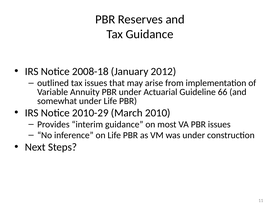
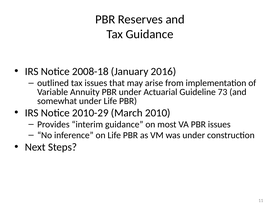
2012: 2012 -> 2016
66: 66 -> 73
